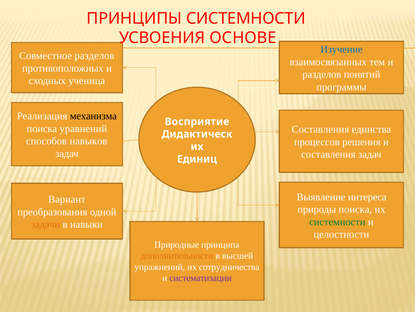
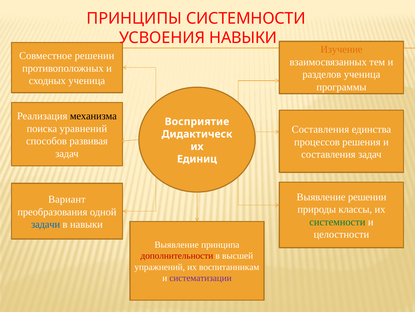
УСВОЕНИЯ ОСНОВЕ: ОСНОВЕ -> НАВЫКИ
Изучение colour: blue -> orange
Совместное разделов: разделов -> решении
разделов понятий: понятий -> ученица
навыков: навыков -> развивая
Выявление интереса: интереса -> решении
природы поиска: поиска -> классы
задачи colour: orange -> blue
Природные at (177, 244): Природные -> Выявление
дополнительности colour: orange -> red
сотрудничества: сотрудничества -> воспитанникам
